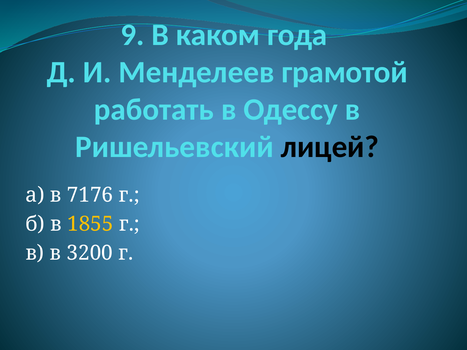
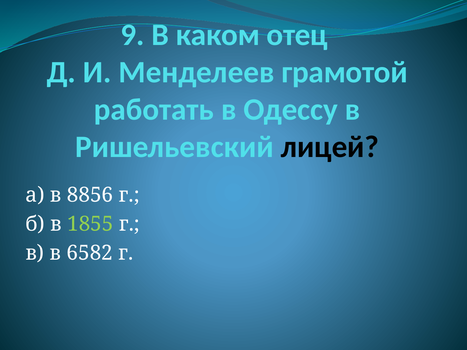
года: года -> отец
7176: 7176 -> 8856
1855 colour: yellow -> light green
3200: 3200 -> 6582
